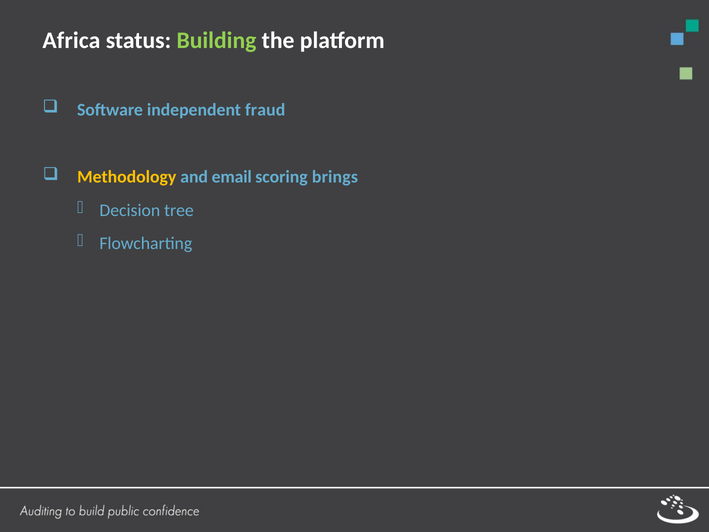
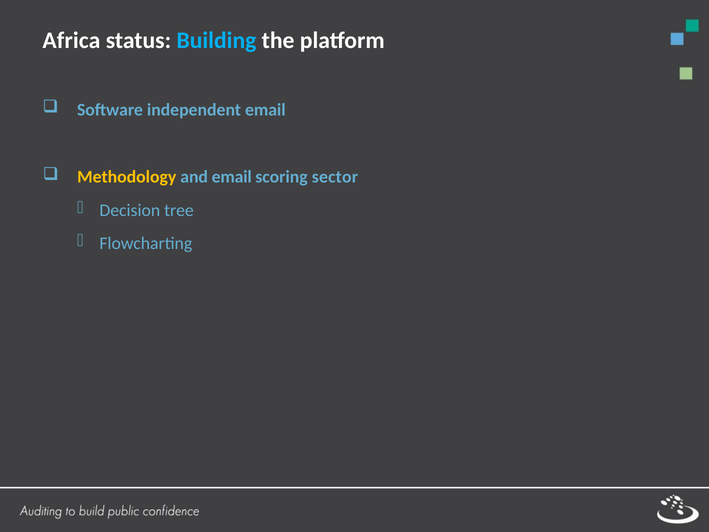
Building colour: light green -> light blue
independent fraud: fraud -> email
brings: brings -> sector
